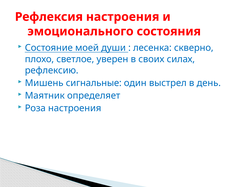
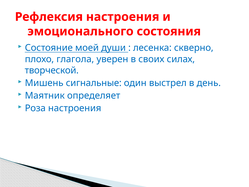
светлое: светлое -> глагола
рефлексию: рефлексию -> творческой
